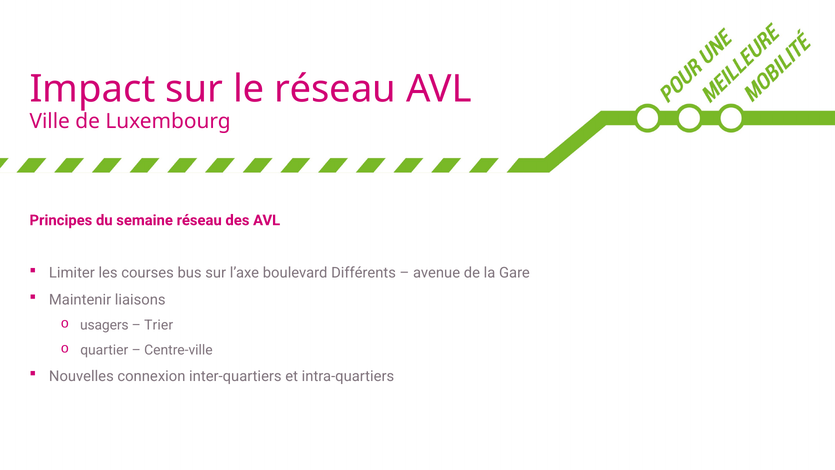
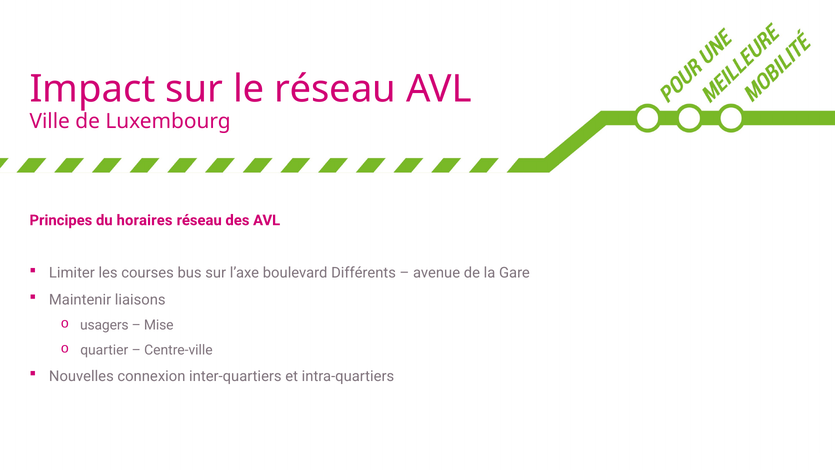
semaine: semaine -> horaires
Trier: Trier -> Mise
